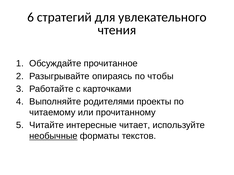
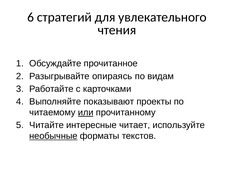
чтобы: чтобы -> видам
родителями: родителями -> показывают
или underline: none -> present
